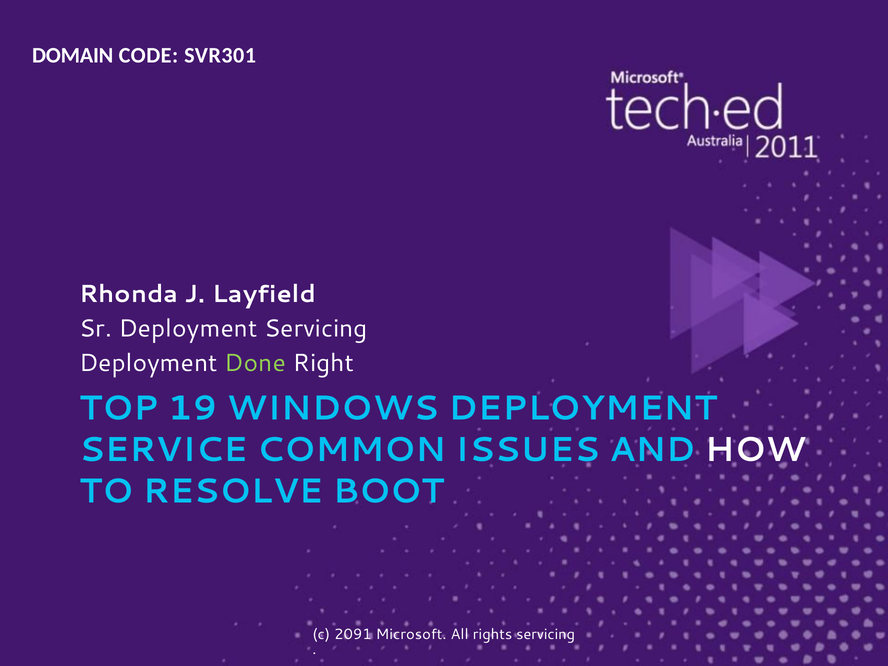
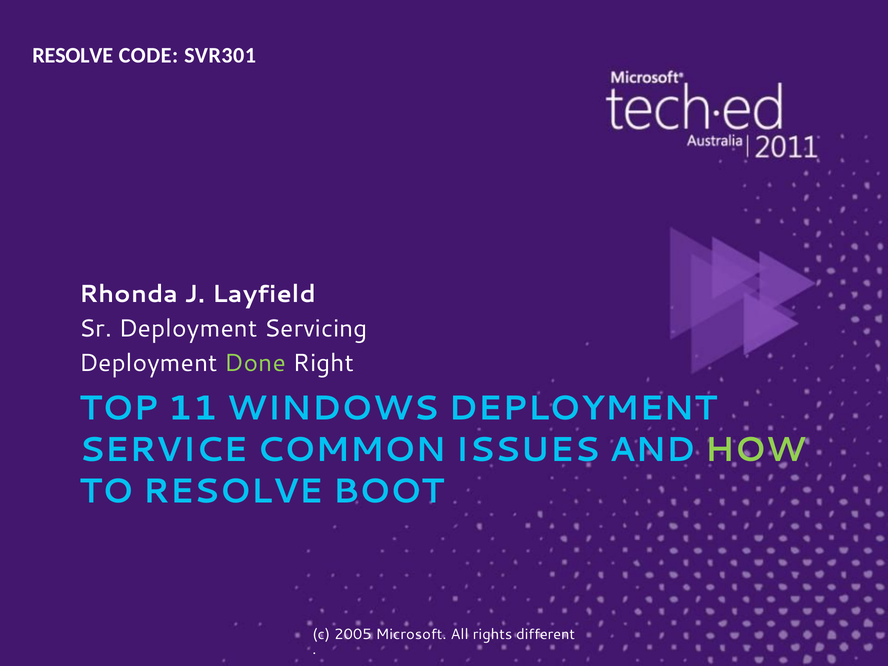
DOMAIN at (73, 55): DOMAIN -> RESOLVE
19: 19 -> 11
HOW colour: white -> light green
2091: 2091 -> 2005
rights servicing: servicing -> different
